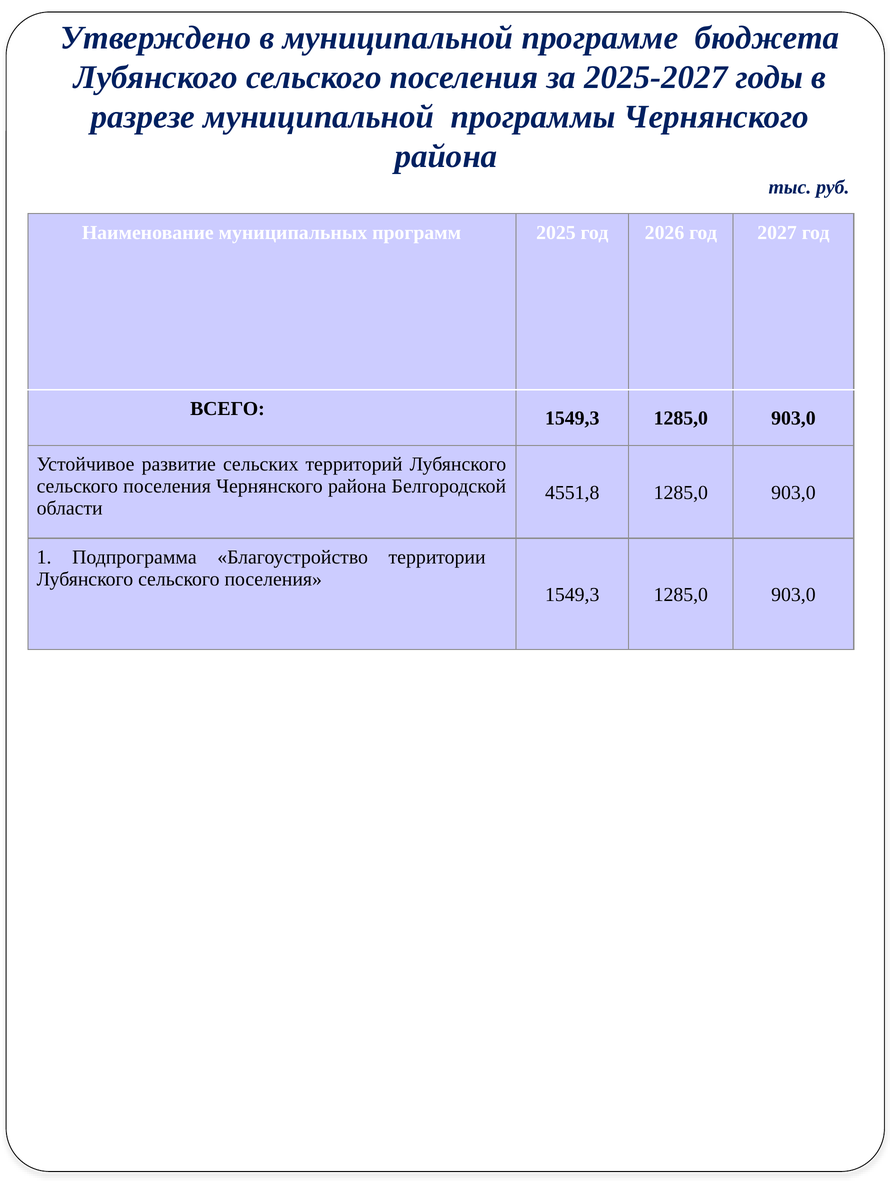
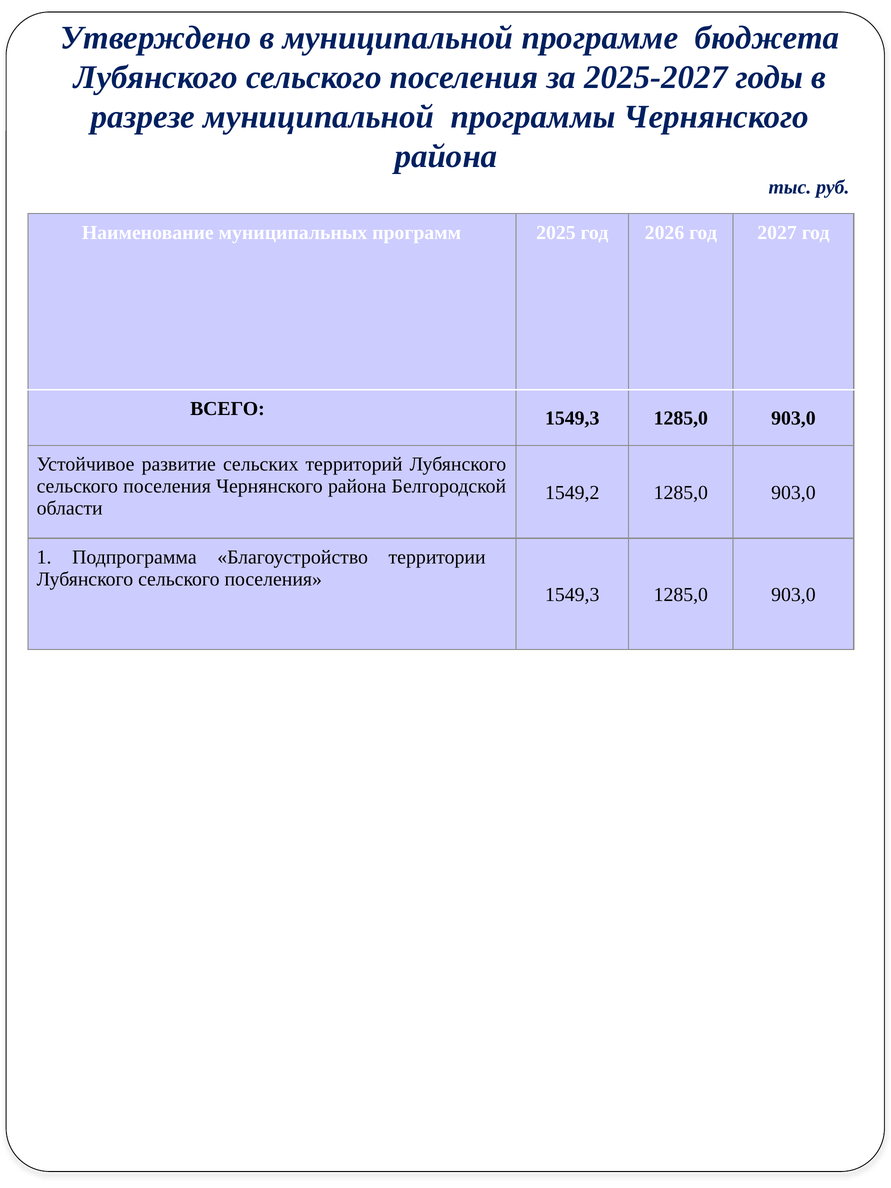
4551,8: 4551,8 -> 1549,2
